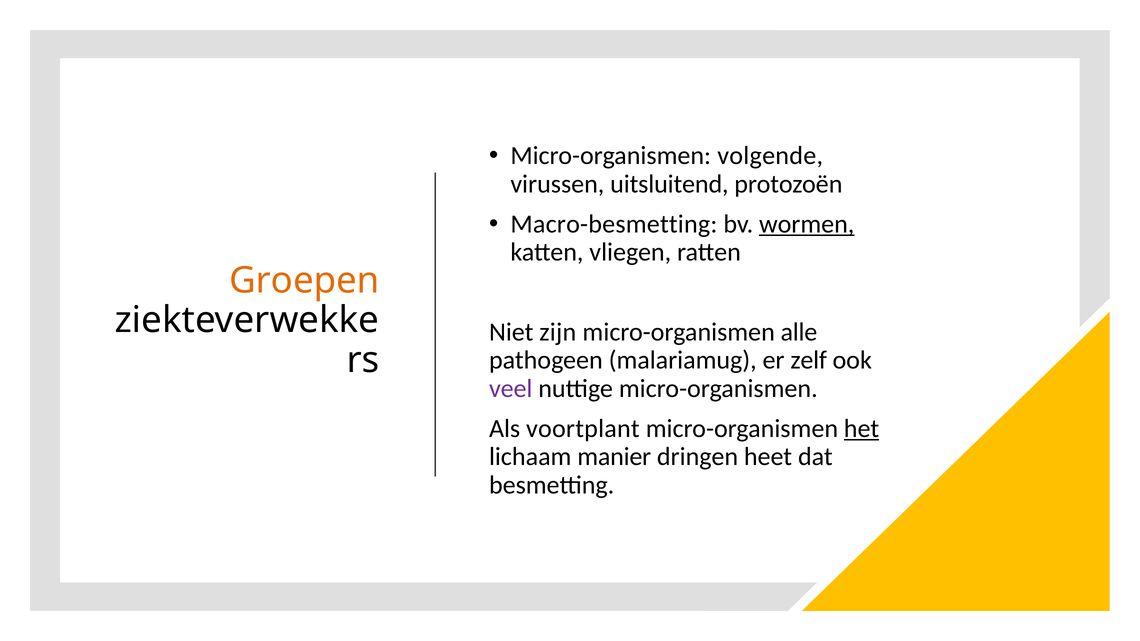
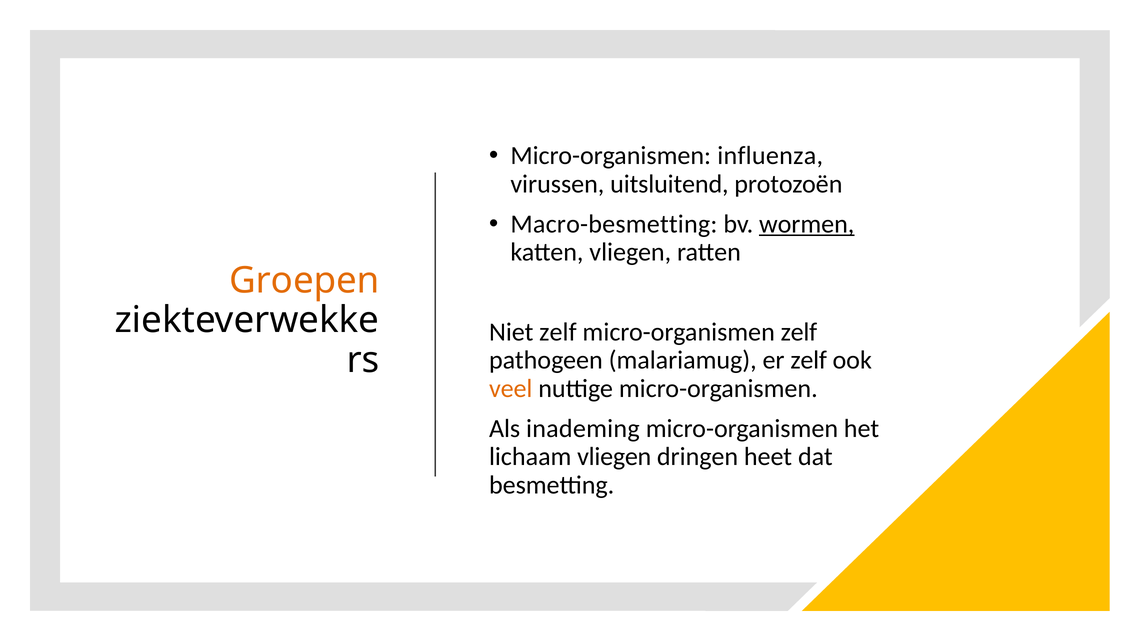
volgende: volgende -> influenza
Niet zijn: zijn -> zelf
micro-organismen alle: alle -> zelf
veel colour: purple -> orange
voortplant: voortplant -> inademing
het underline: present -> none
lichaam manier: manier -> vliegen
